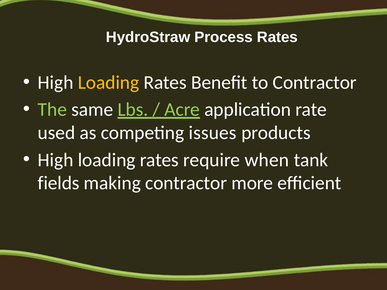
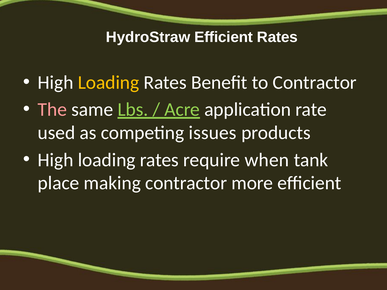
HydroStraw Process: Process -> Efficient
The colour: light green -> pink
fields: fields -> place
